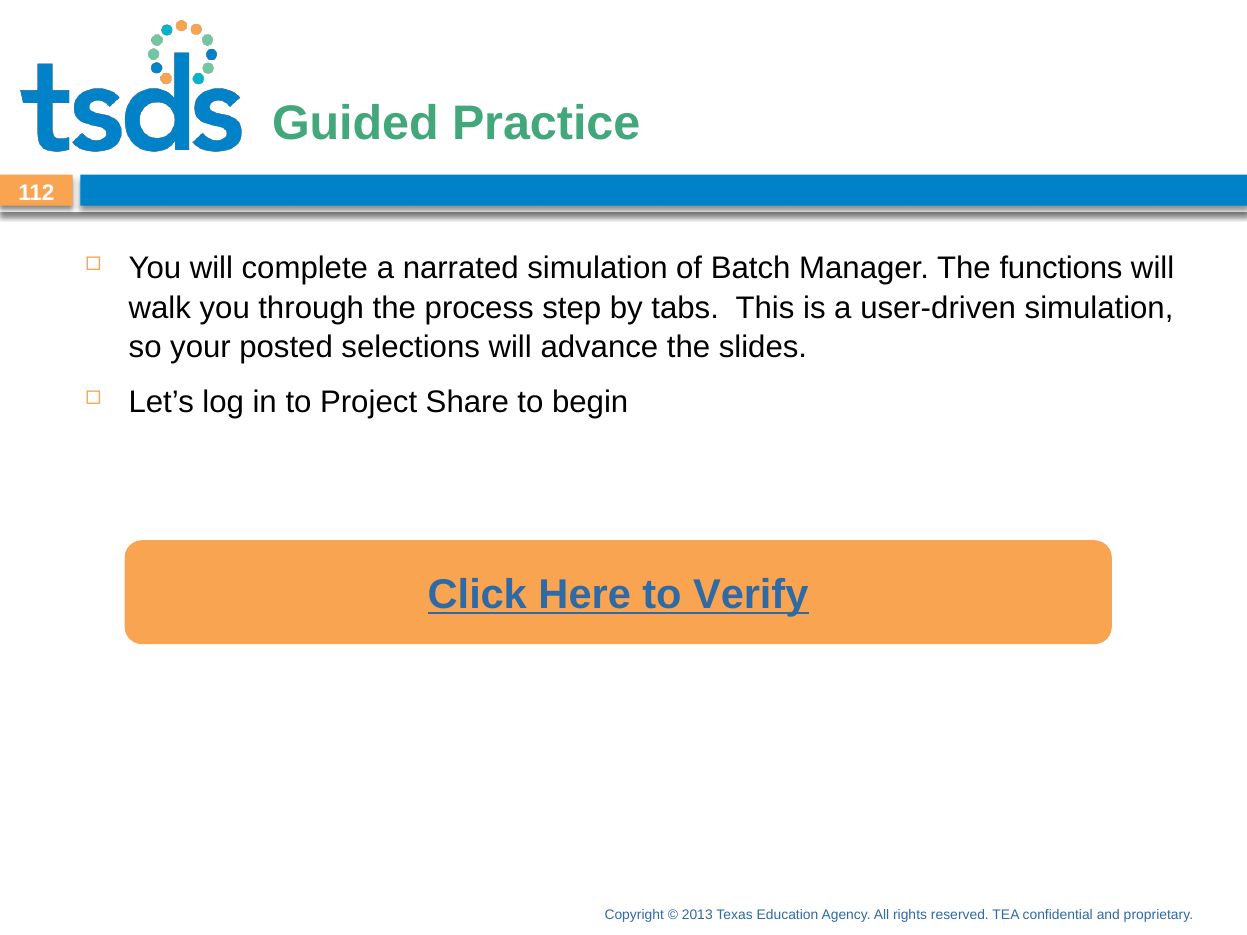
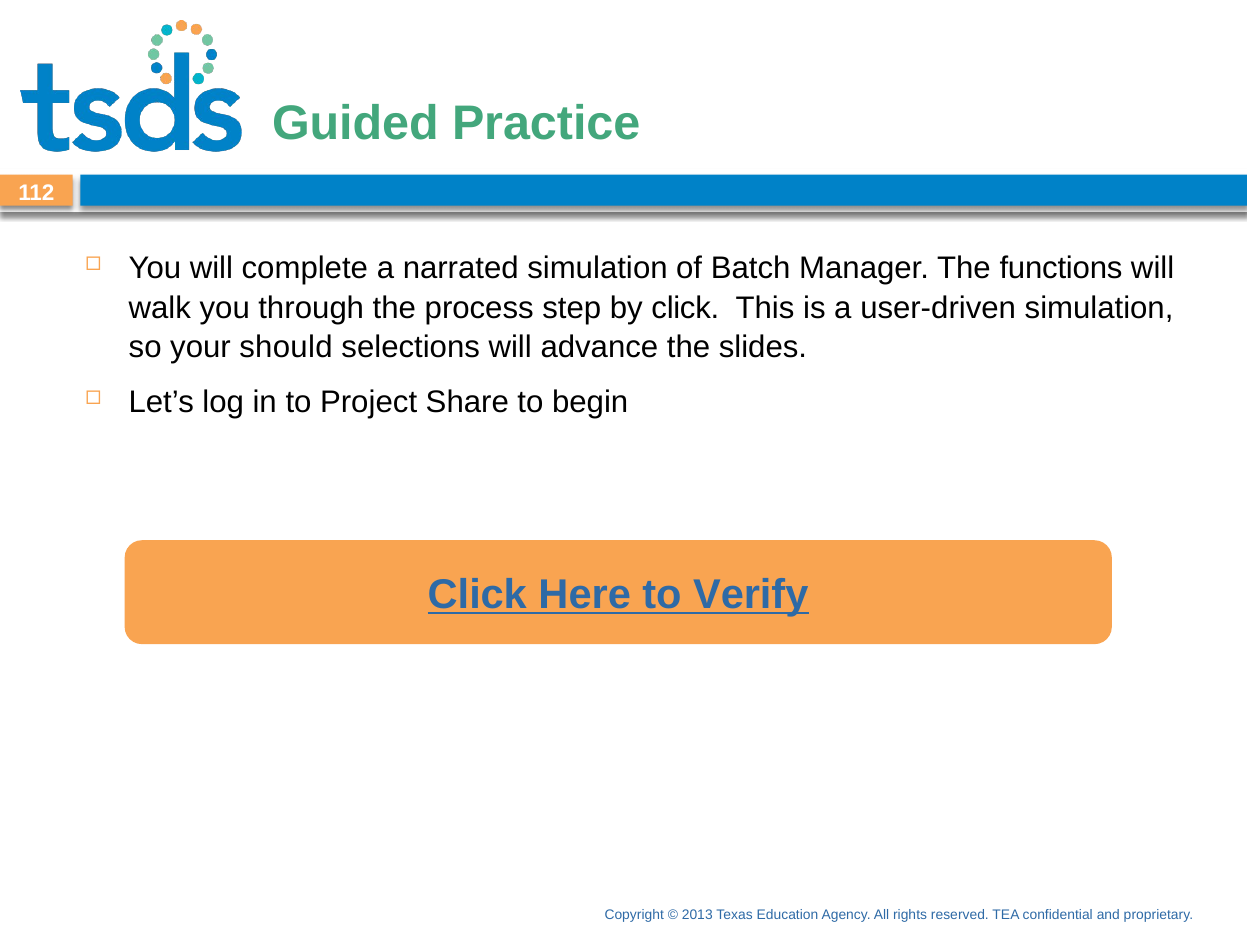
by tabs: tabs -> click
posted: posted -> should
